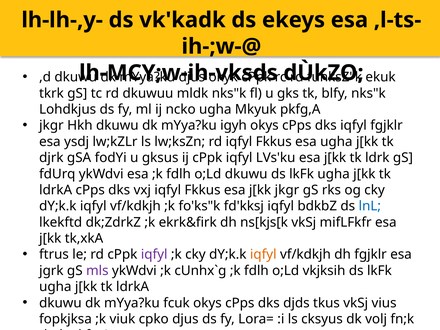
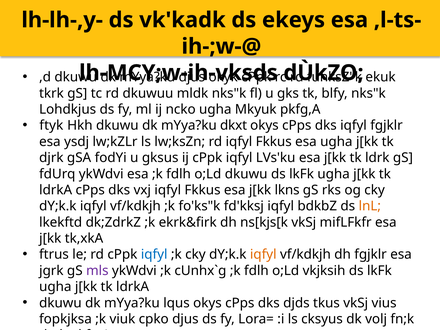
jkgr at (51, 126): jkgr -> ftyk
igyh: igyh -> dkxt
j[kk jkgr: jkgr -> lkns
lnL colour: blue -> orange
iqfyl at (154, 255) colour: purple -> blue
fcuk: fcuk -> lqus
